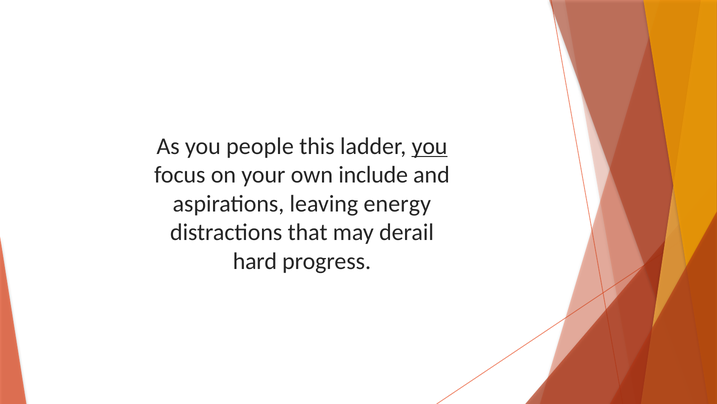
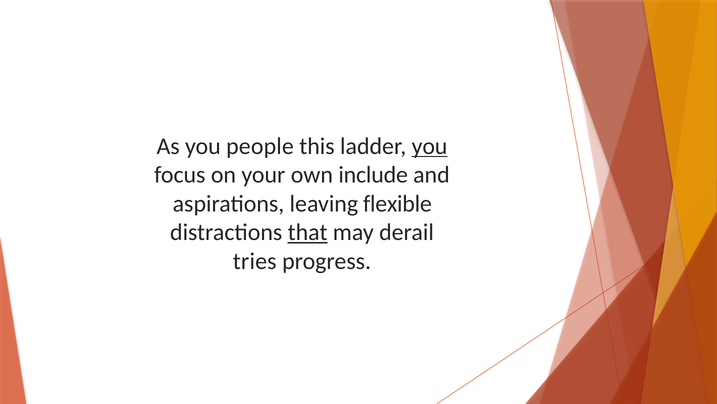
energy: energy -> flexible
that underline: none -> present
hard: hard -> tries
